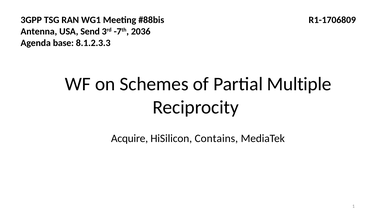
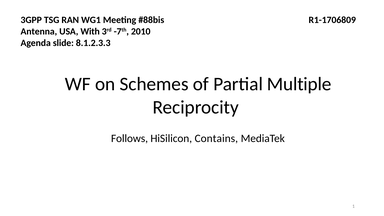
Send: Send -> With
2036: 2036 -> 2010
base: base -> slide
Acquire: Acquire -> Follows
